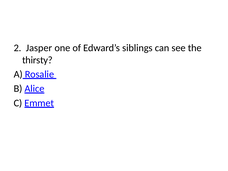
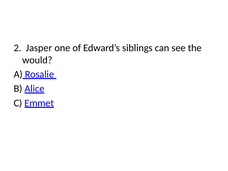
thirsty: thirsty -> would
